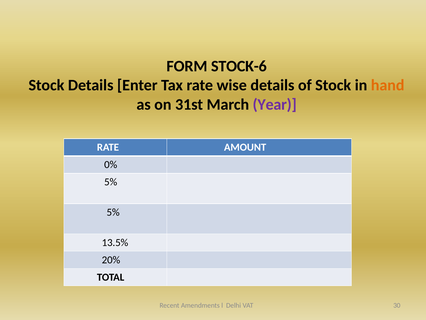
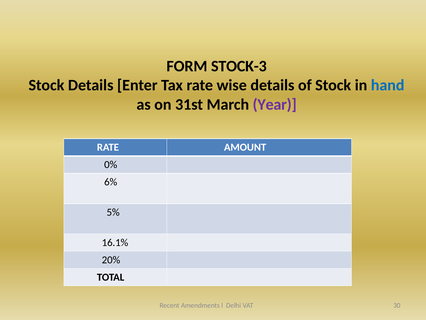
STOCK-6: STOCK-6 -> STOCK-3
hand colour: orange -> blue
5% at (111, 182): 5% -> 6%
13.5%: 13.5% -> 16.1%
